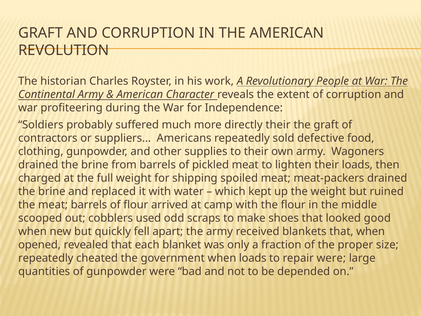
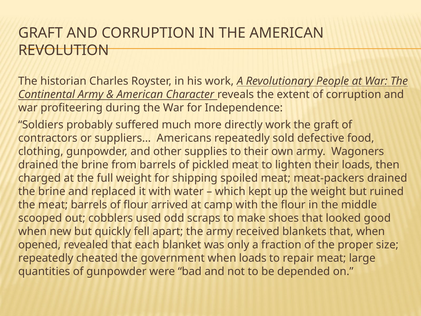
directly their: their -> work
repair were: were -> meat
